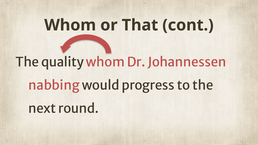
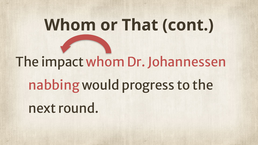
quality: quality -> impact
